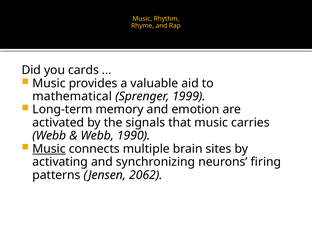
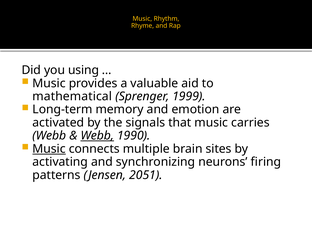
cards: cards -> using
Webb at (97, 136) underline: none -> present
2062: 2062 -> 2051
